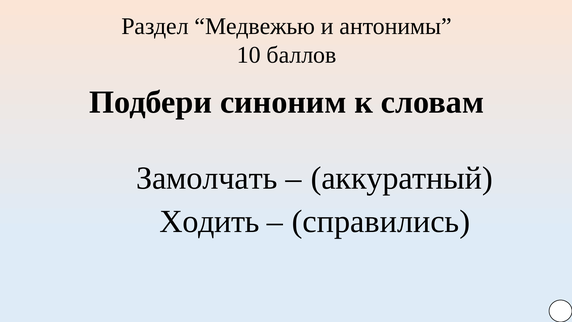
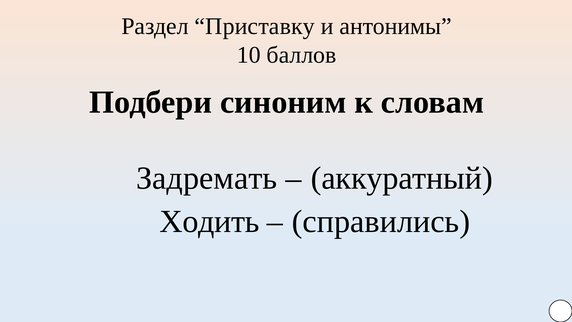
Медвежью: Медвежью -> Приставку
Замолчать: Замолчать -> Задремать
